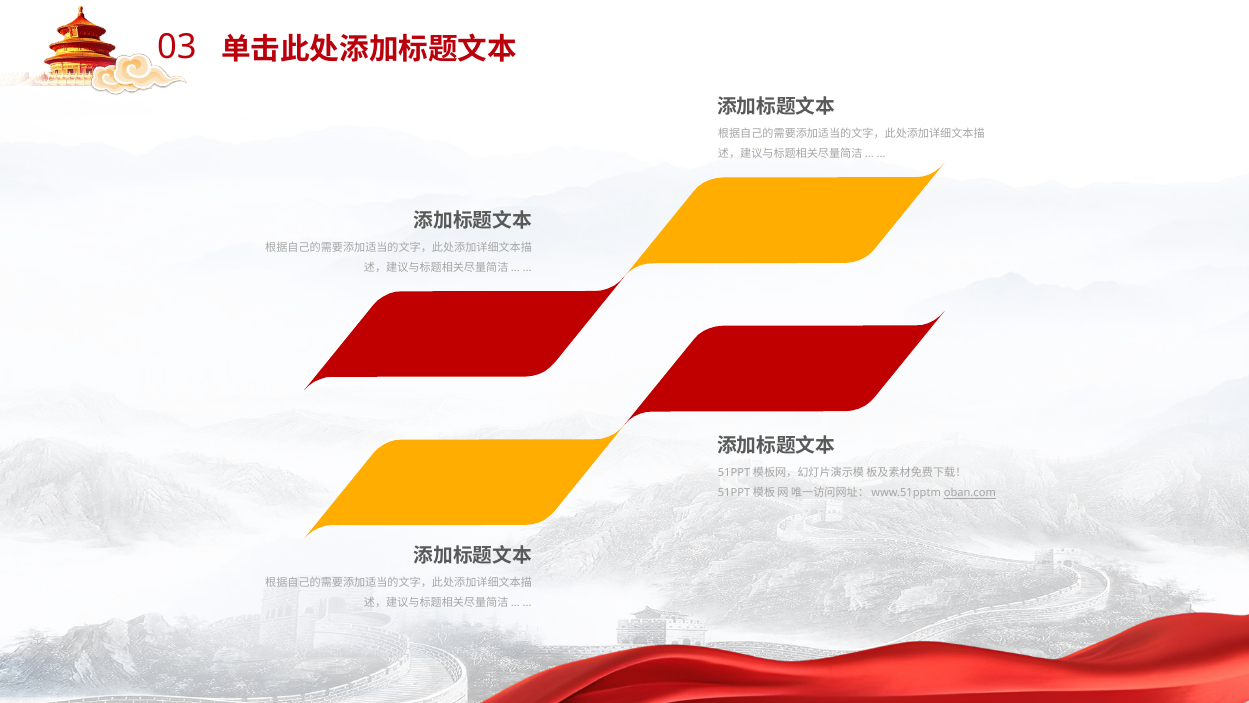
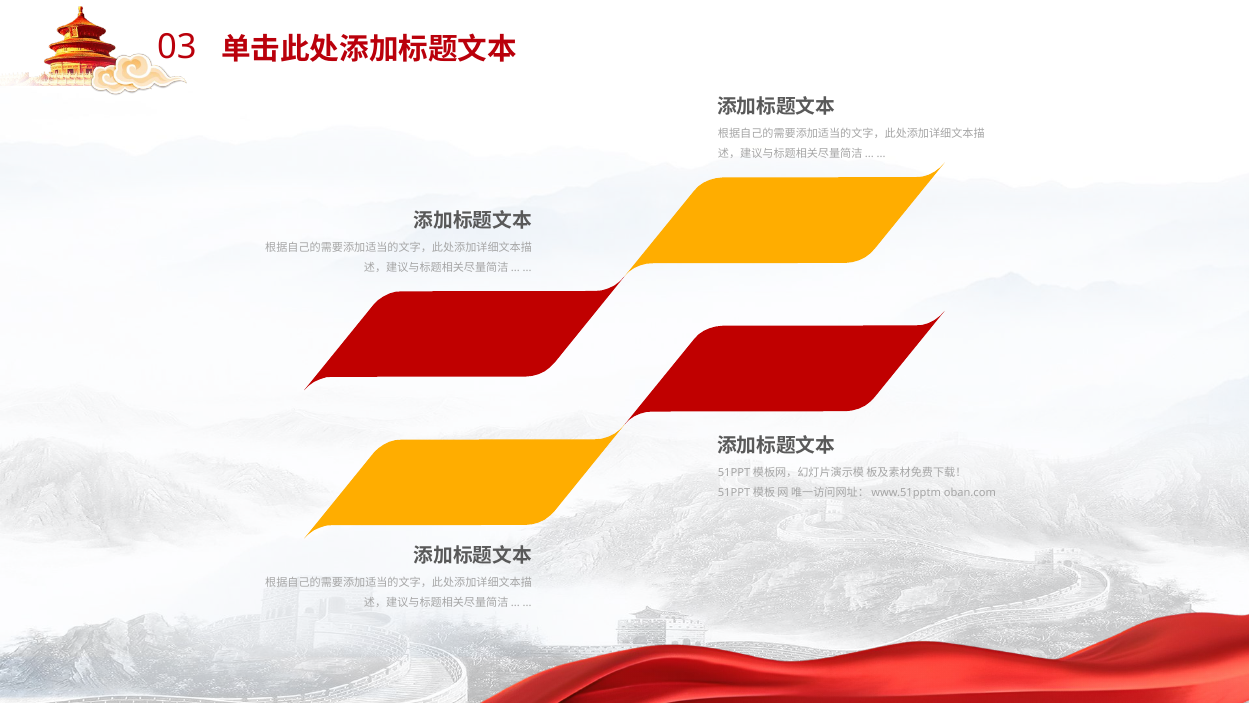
oban.com underline: present -> none
